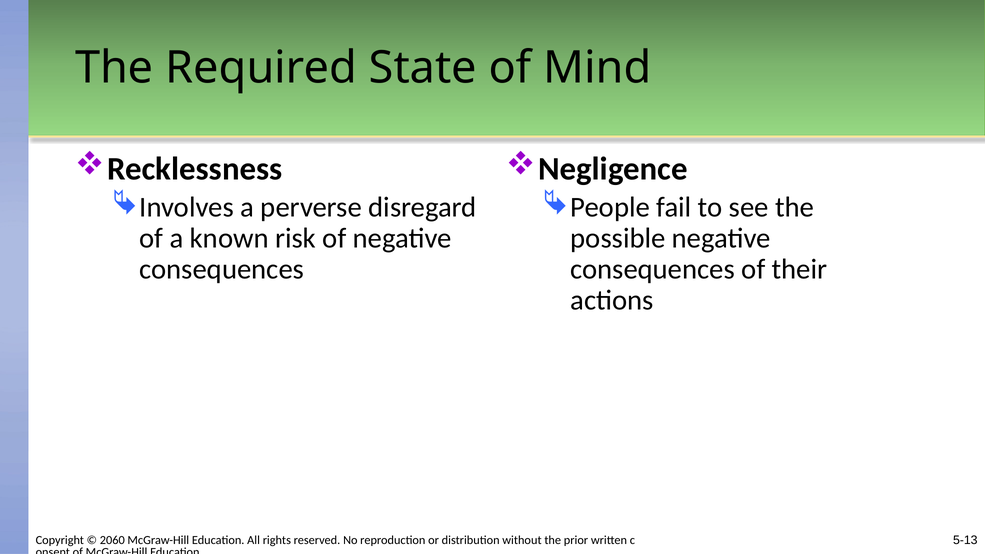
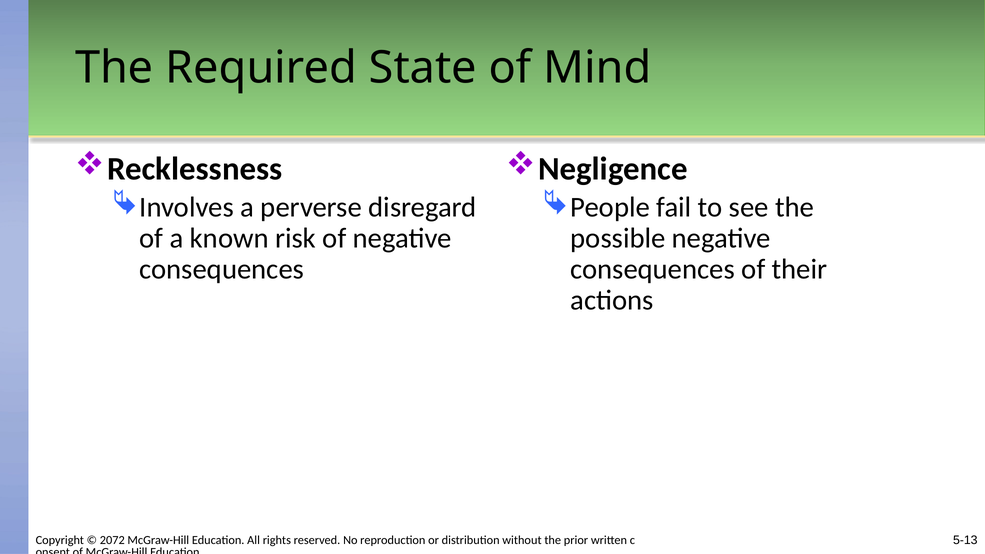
2060: 2060 -> 2072
